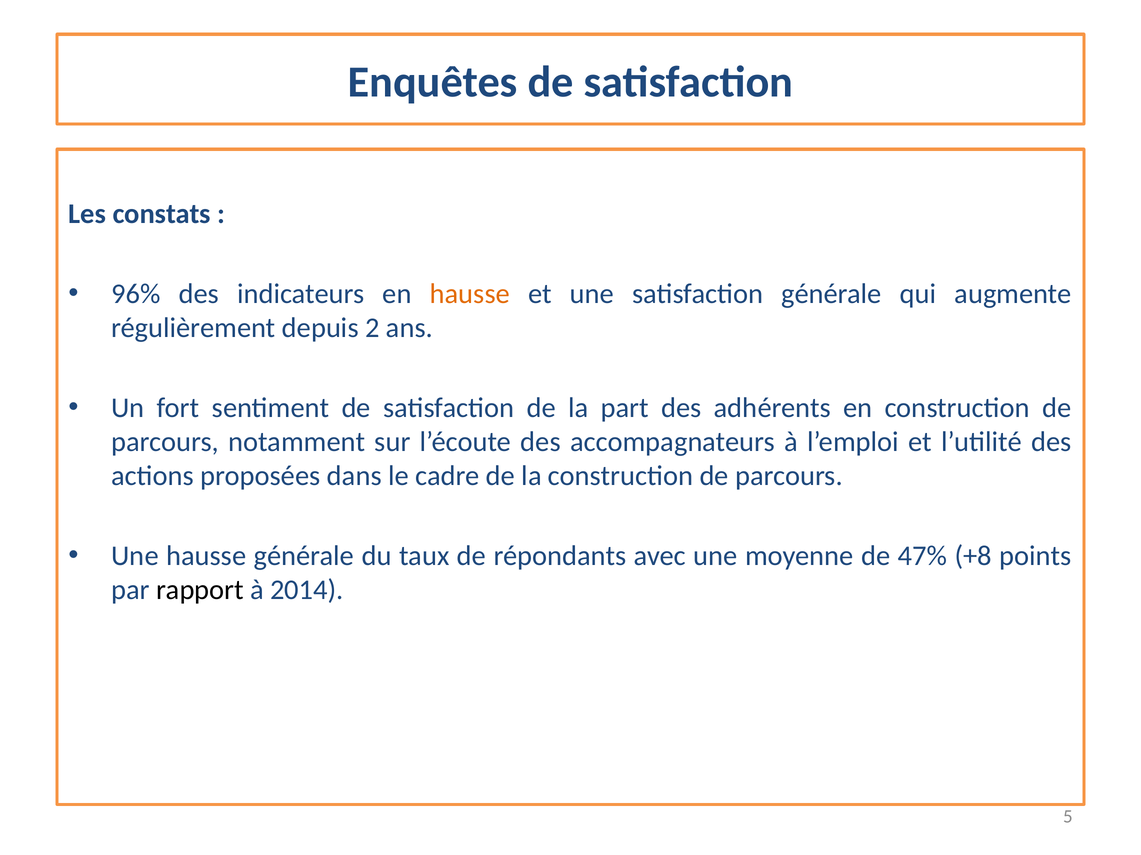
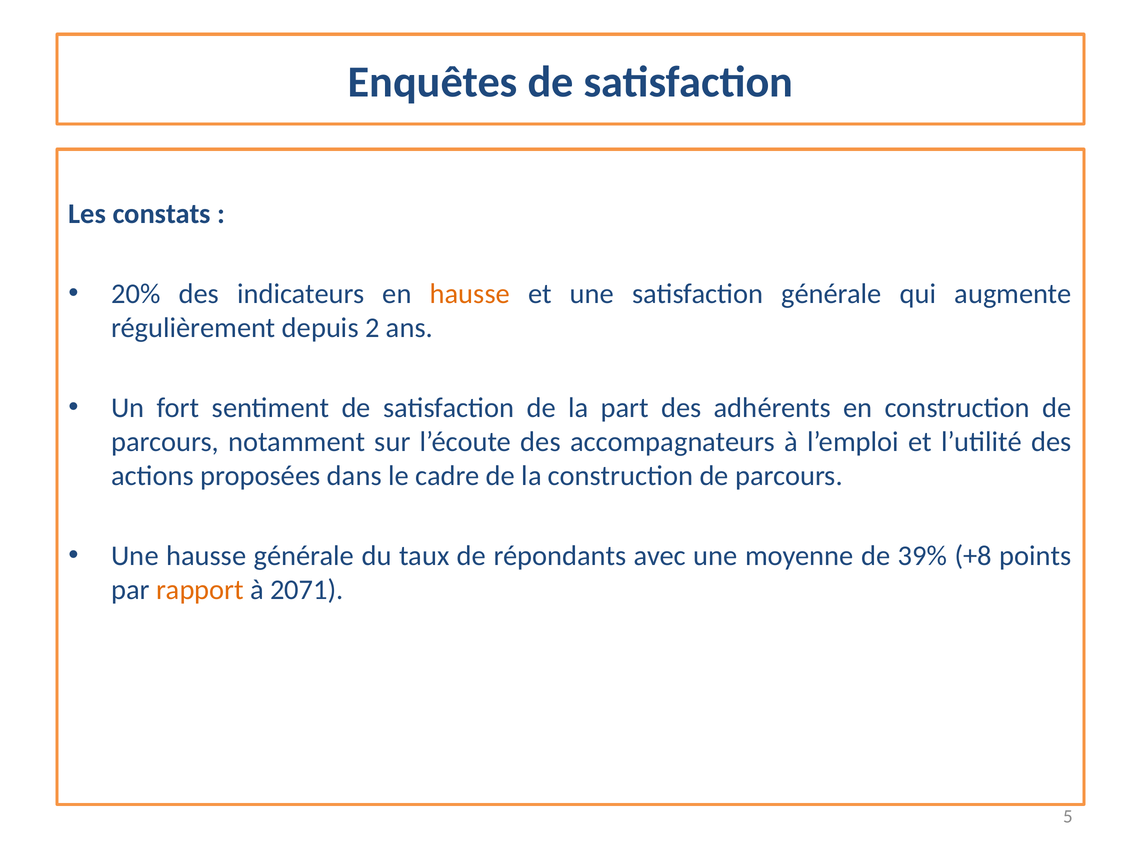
96%: 96% -> 20%
47%: 47% -> 39%
rapport colour: black -> orange
2014: 2014 -> 2071
